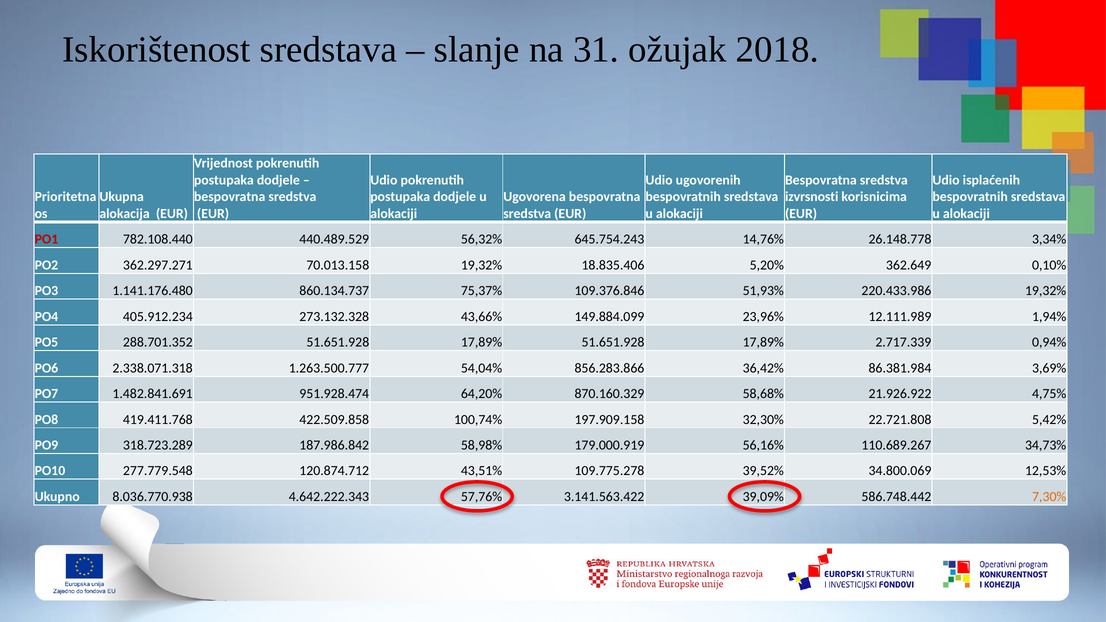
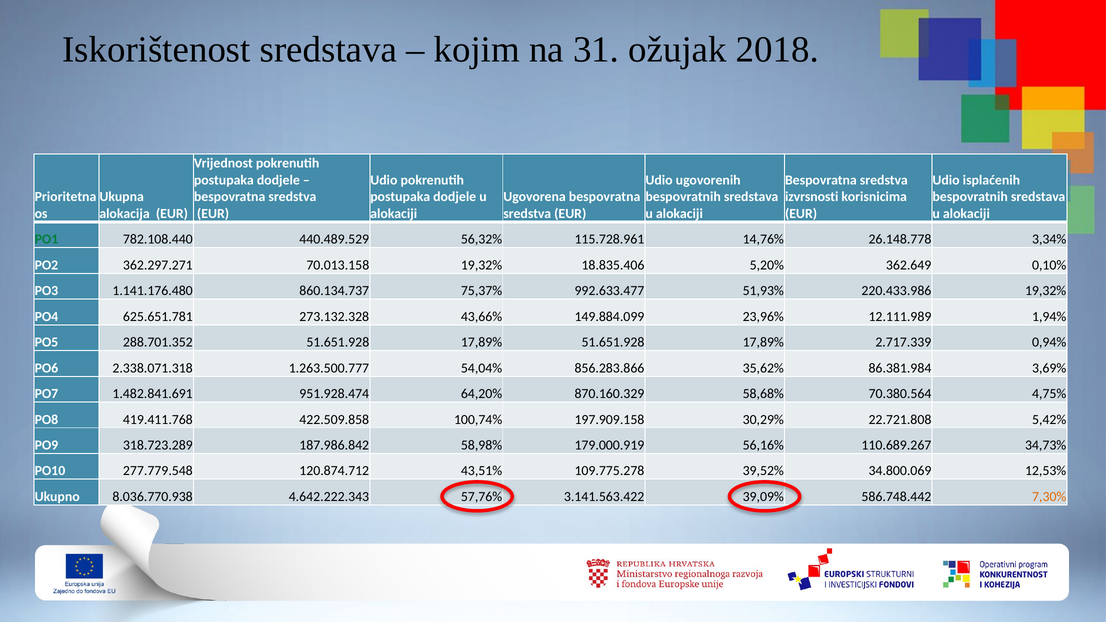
slanje: slanje -> kojim
PO1 colour: red -> green
645.754.243: 645.754.243 -> 115.728.961
109.376.846: 109.376.846 -> 992.633.477
405.912.234: 405.912.234 -> 625.651.781
36,42%: 36,42% -> 35,62%
21.926.922: 21.926.922 -> 70.380.564
32,30%: 32,30% -> 30,29%
